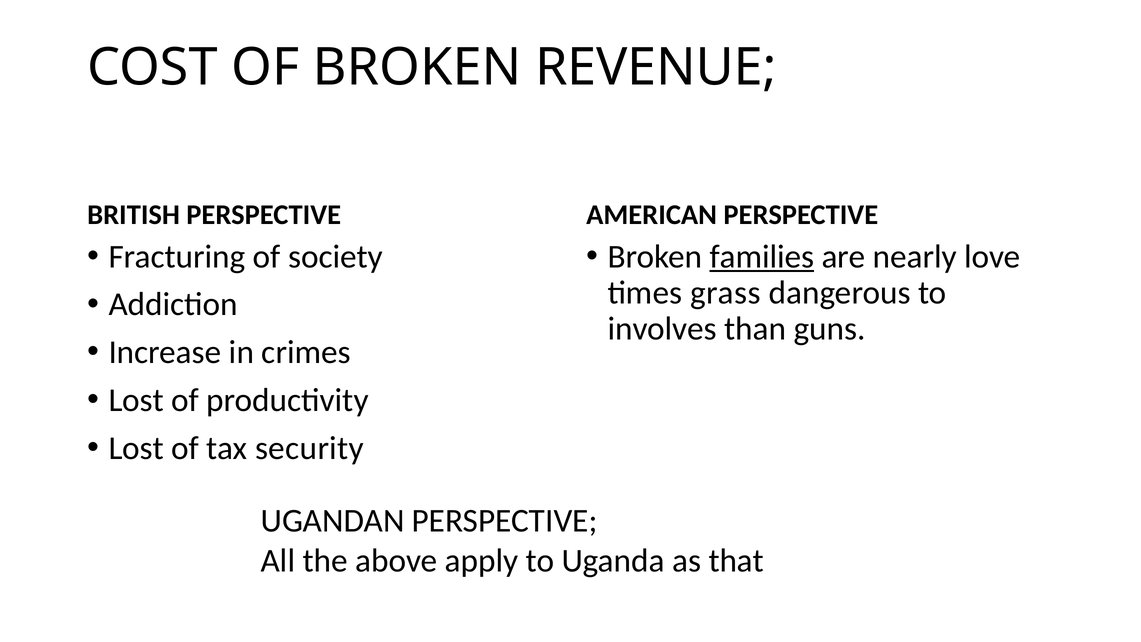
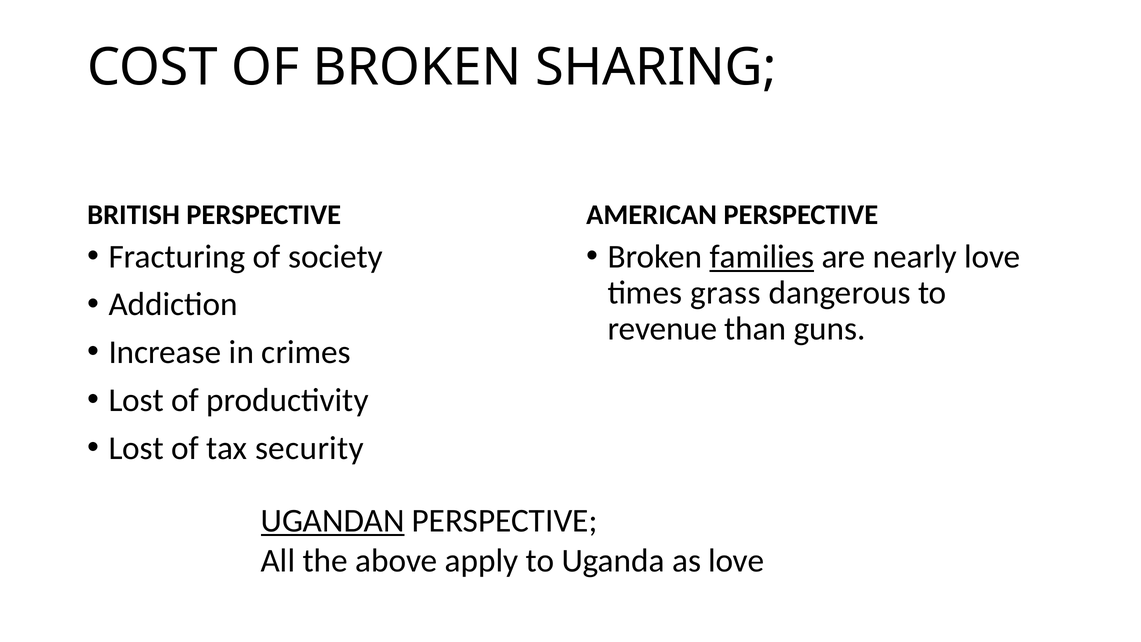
REVENUE: REVENUE -> SHARING
involves: involves -> revenue
UGANDAN underline: none -> present
as that: that -> love
